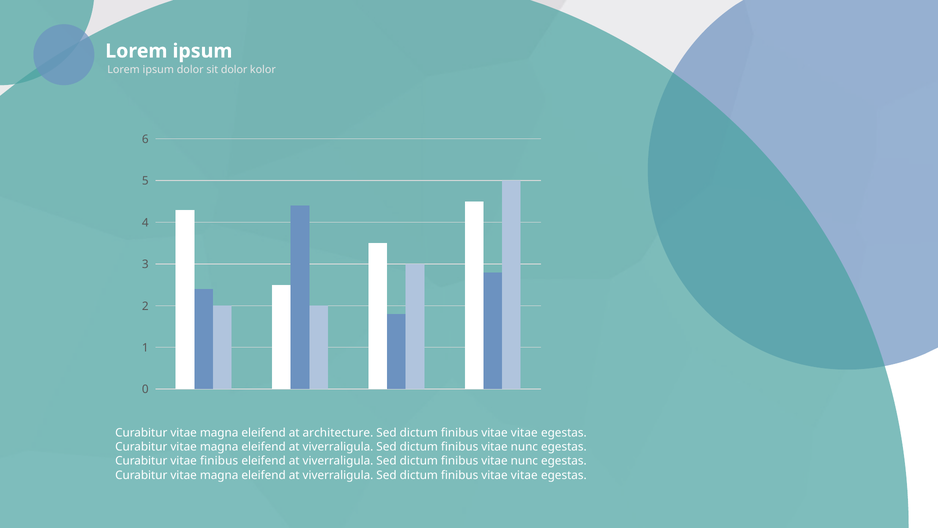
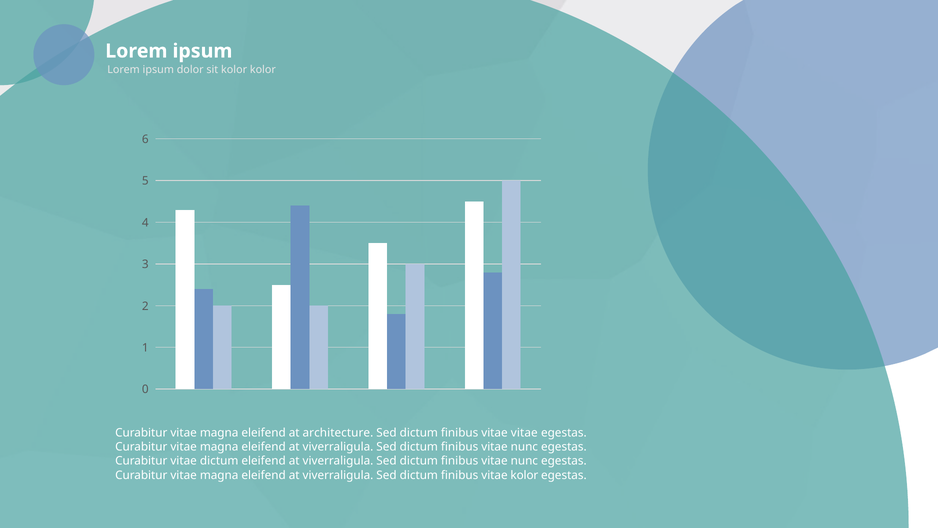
sit dolor: dolor -> kolor
vitae finibus: finibus -> dictum
vitae at (524, 475): vitae -> kolor
